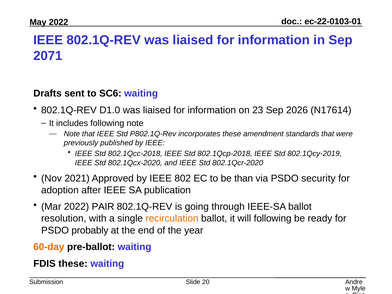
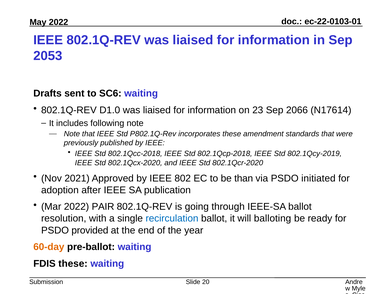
2071: 2071 -> 2053
2026: 2026 -> 2066
security: security -> initiated
recirculation colour: orange -> blue
will following: following -> balloting
probably: probably -> provided
